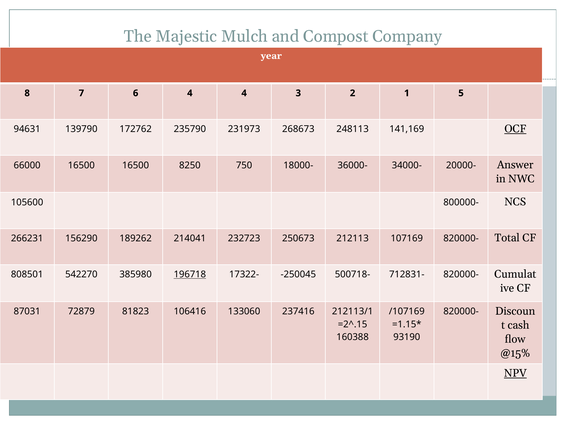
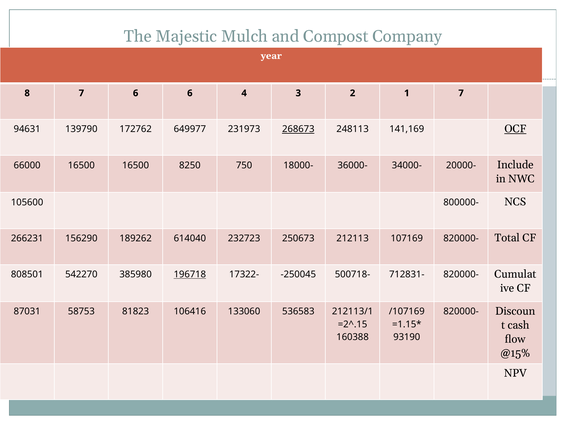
6 4: 4 -> 6
1 5: 5 -> 7
235790: 235790 -> 649977
268673 underline: none -> present
Answer: Answer -> Include
214041: 214041 -> 614040
72879: 72879 -> 58753
237416: 237416 -> 536583
NPV underline: present -> none
